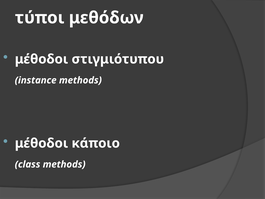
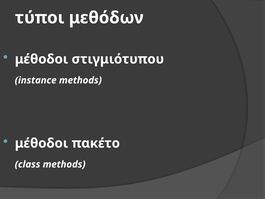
κάποιο: κάποιο -> πακέτο
